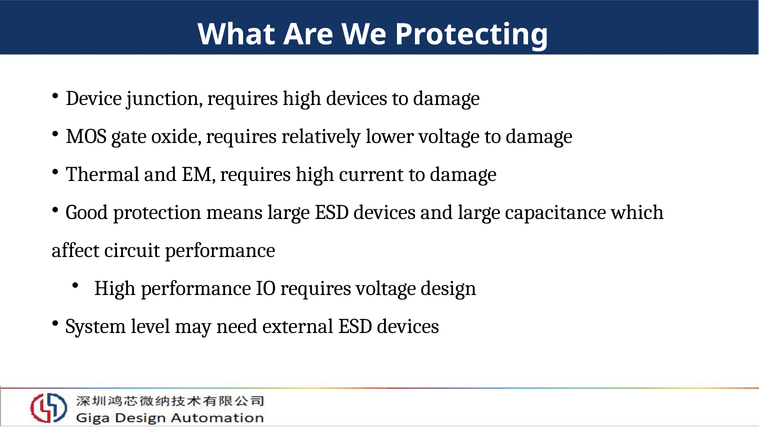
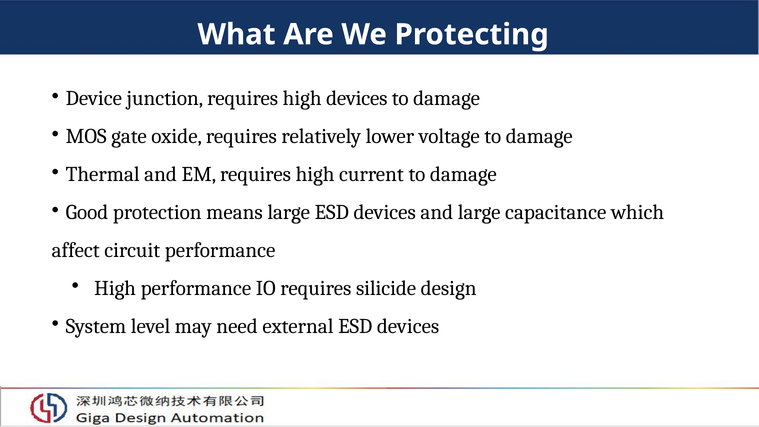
requires voltage: voltage -> silicide
